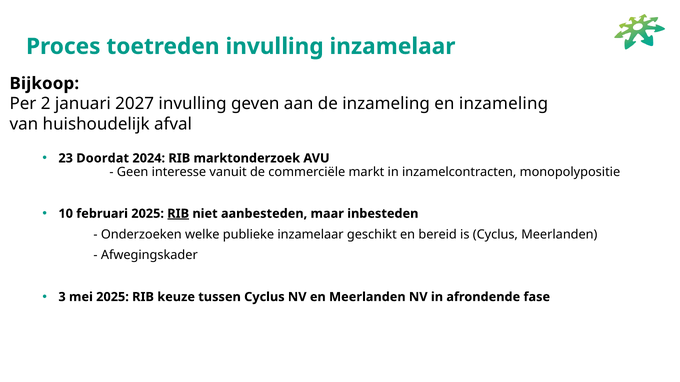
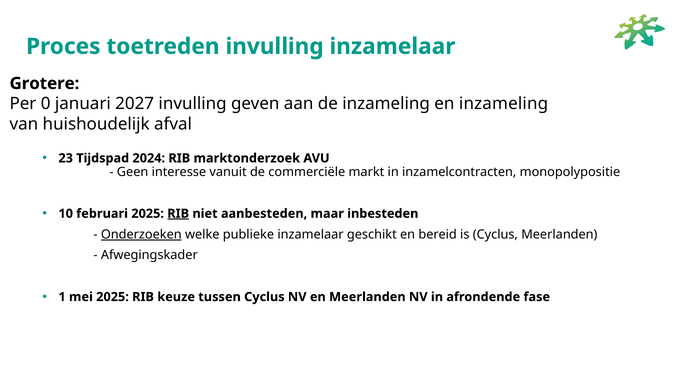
Bijkoop: Bijkoop -> Grotere
2: 2 -> 0
Doordat: Doordat -> Tijdspad
Onderzoeken underline: none -> present
3: 3 -> 1
